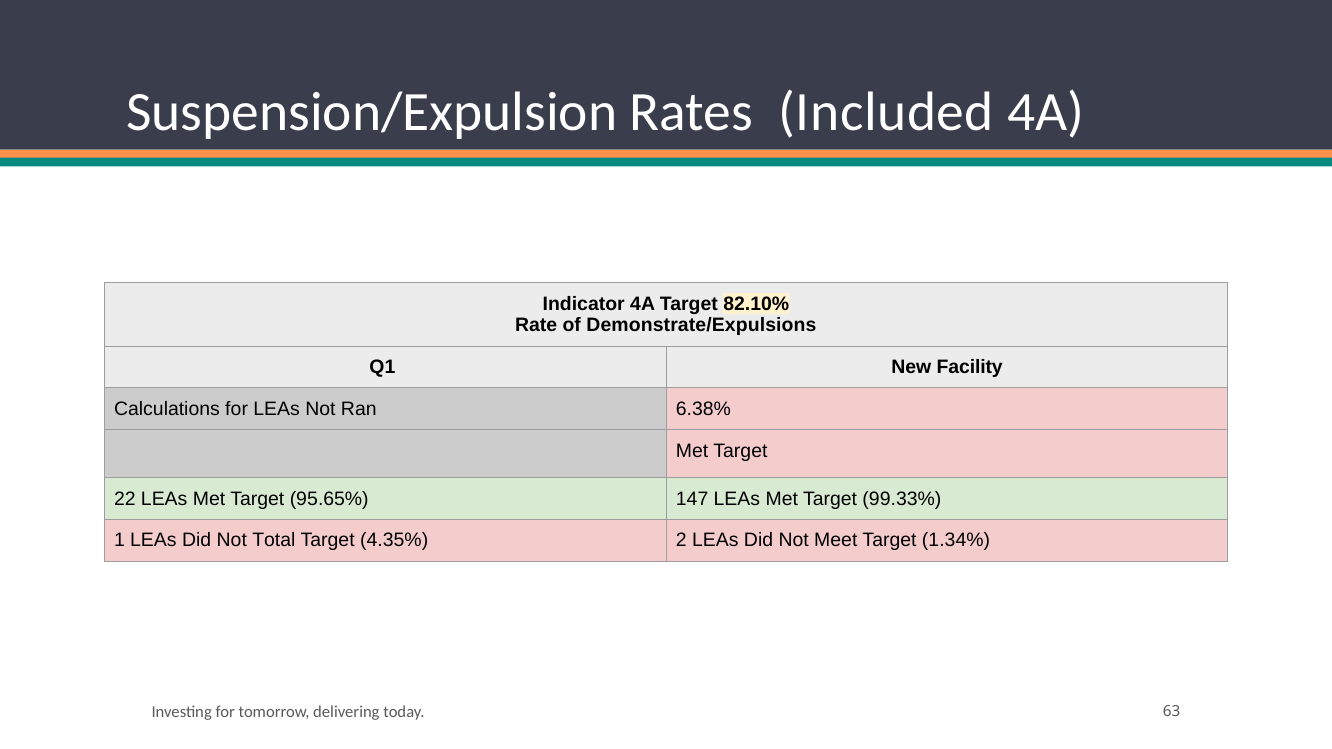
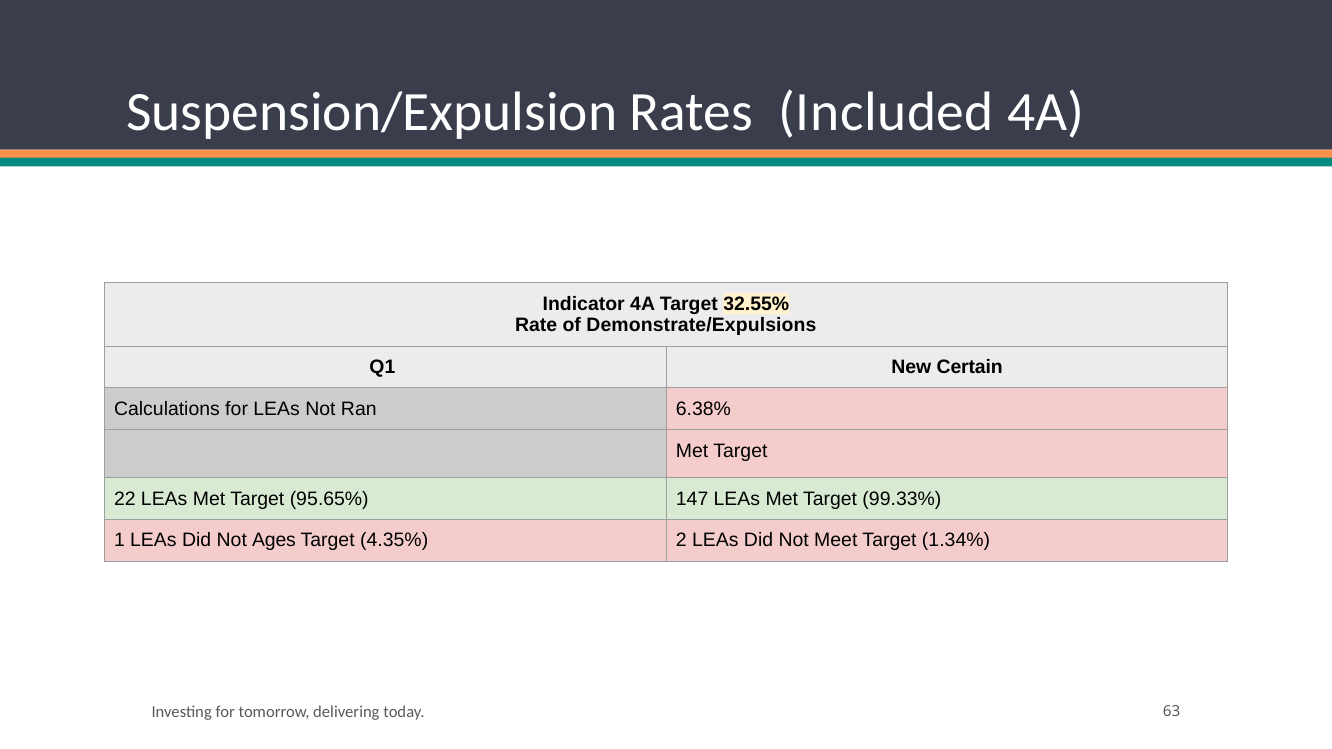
82.10%: 82.10% -> 32.55%
Facility: Facility -> Certain
Total: Total -> Ages
